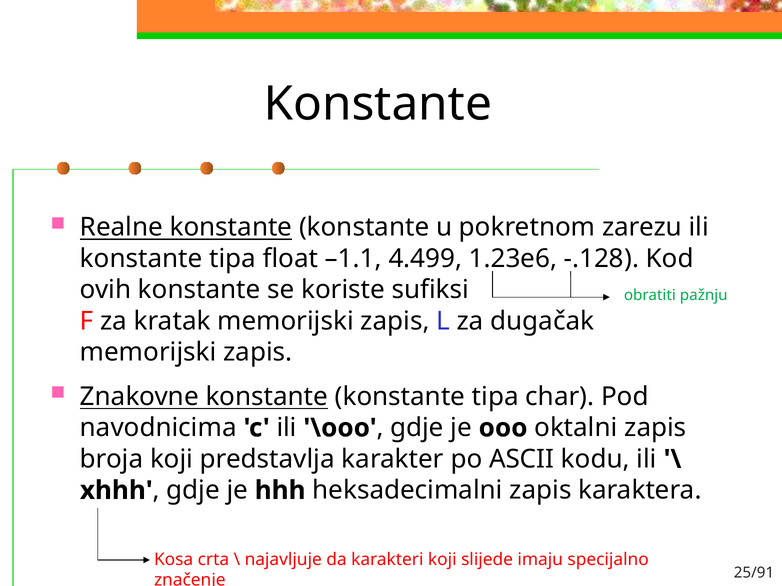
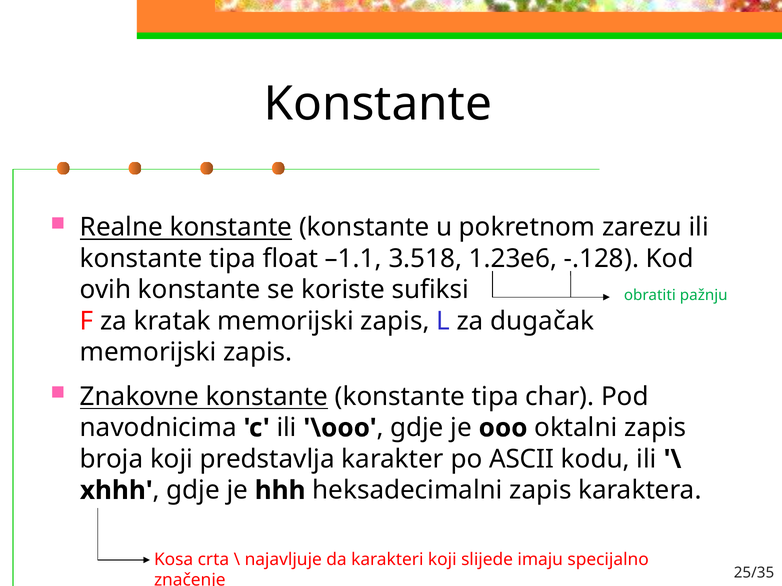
4.499: 4.499 -> 3.518
25/91: 25/91 -> 25/35
